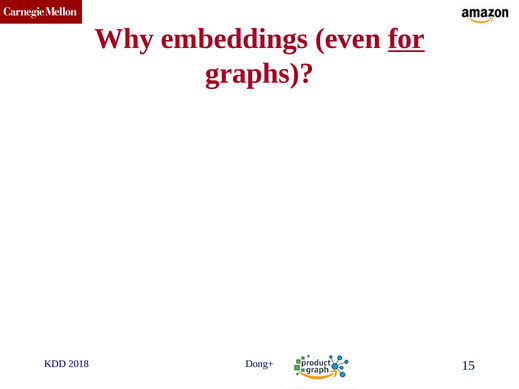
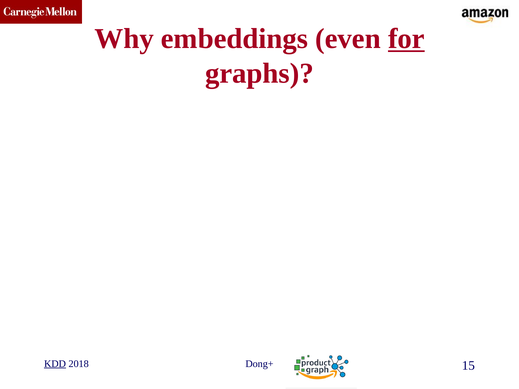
KDD underline: none -> present
